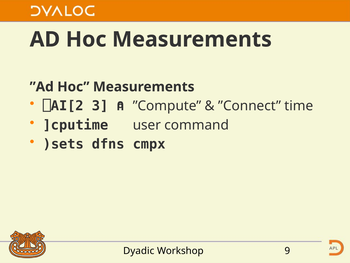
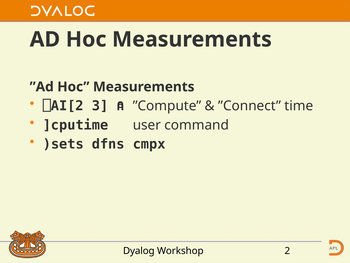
Dyadic: Dyadic -> Dyalog
9: 9 -> 2
